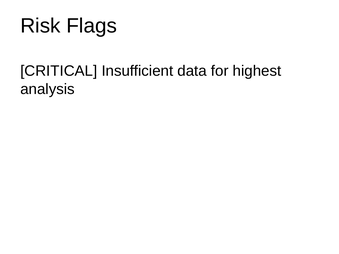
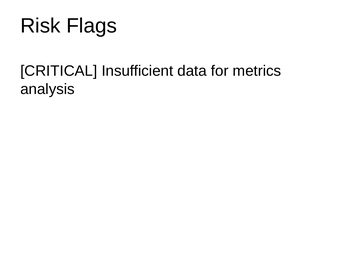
highest: highest -> metrics
